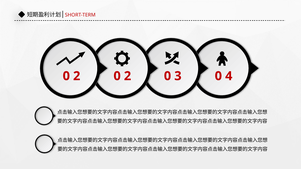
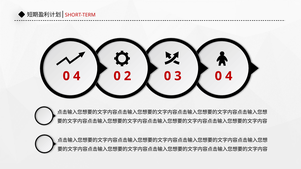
2 at (77, 76): 2 -> 4
